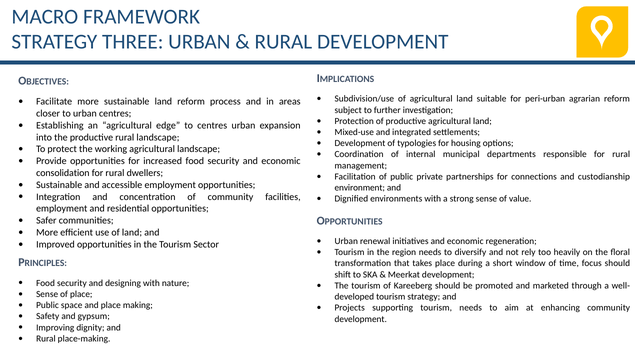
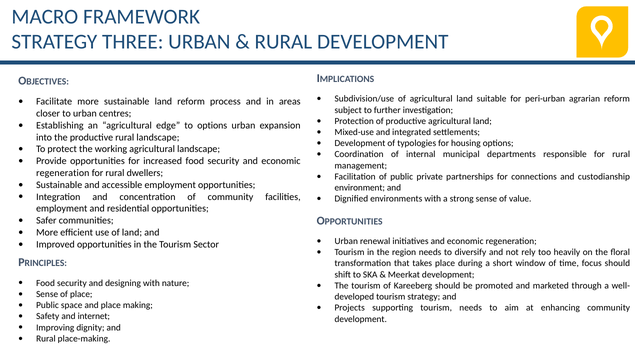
to centres: centres -> options
consolidation at (63, 173): consolidation -> regeneration
gypsum: gypsum -> internet
